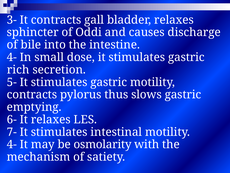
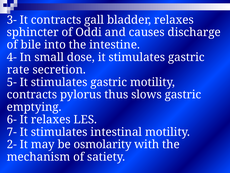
rich: rich -> rate
4- at (12, 144): 4- -> 2-
